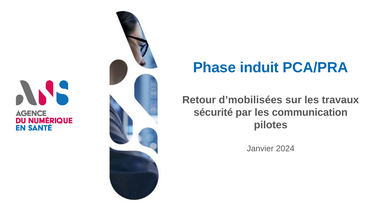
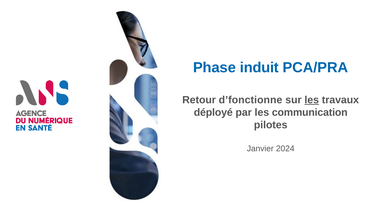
d’mobilisées: d’mobilisées -> d’fonctionne
les at (312, 100) underline: none -> present
sécurité: sécurité -> déployé
